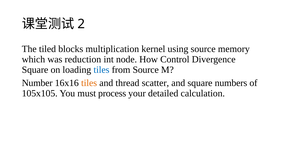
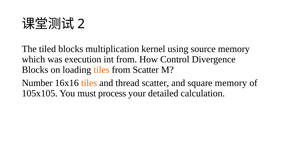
reduction: reduction -> execution
int node: node -> from
Square at (35, 70): Square -> Blocks
tiles at (101, 70) colour: blue -> orange
from Source: Source -> Scatter
square numbers: numbers -> memory
